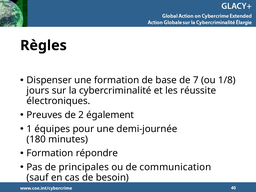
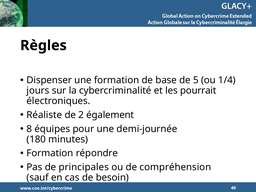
7: 7 -> 5
1/8: 1/8 -> 1/4
réussite: réussite -> pourrait
Preuves: Preuves -> Réaliste
1: 1 -> 8
communication: communication -> compréhension
